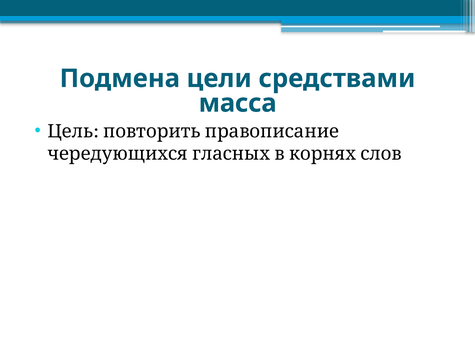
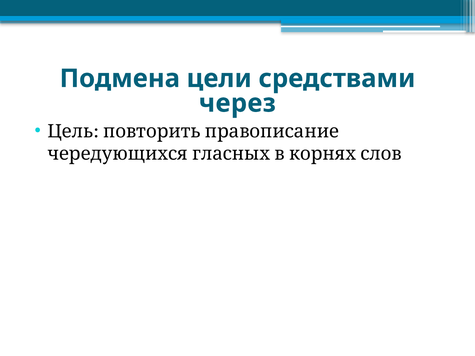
масса: масса -> через
